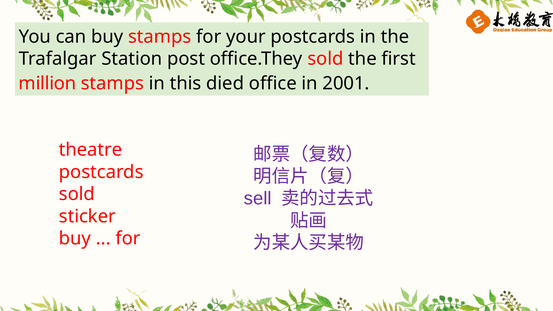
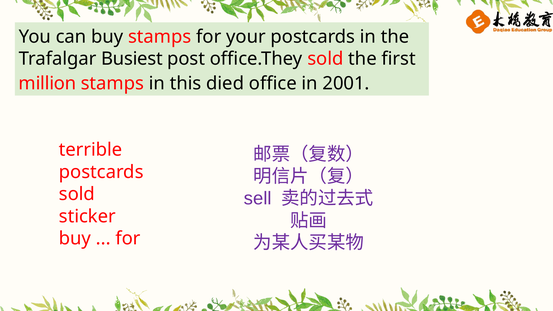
Station: Station -> Busiest
theatre: theatre -> terrible
